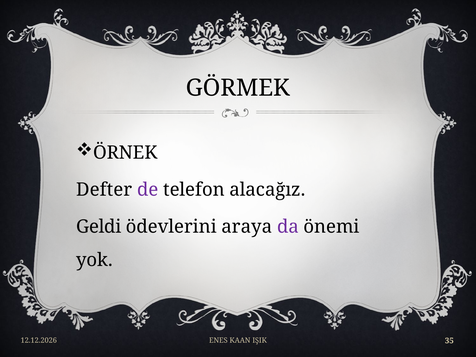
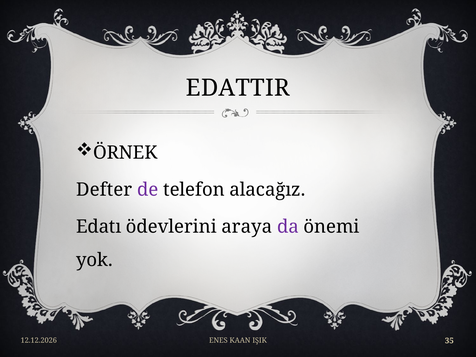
GÖRMEK: GÖRMEK -> EDATTIR
Geldi: Geldi -> Edatı
